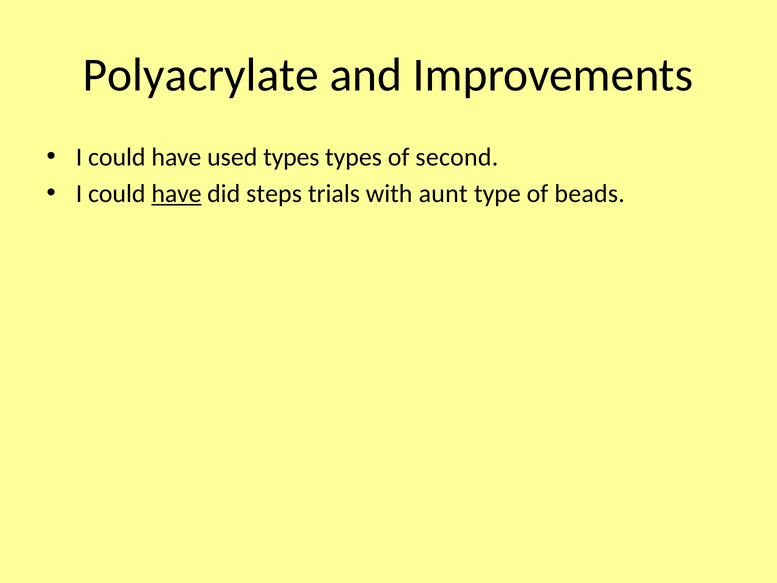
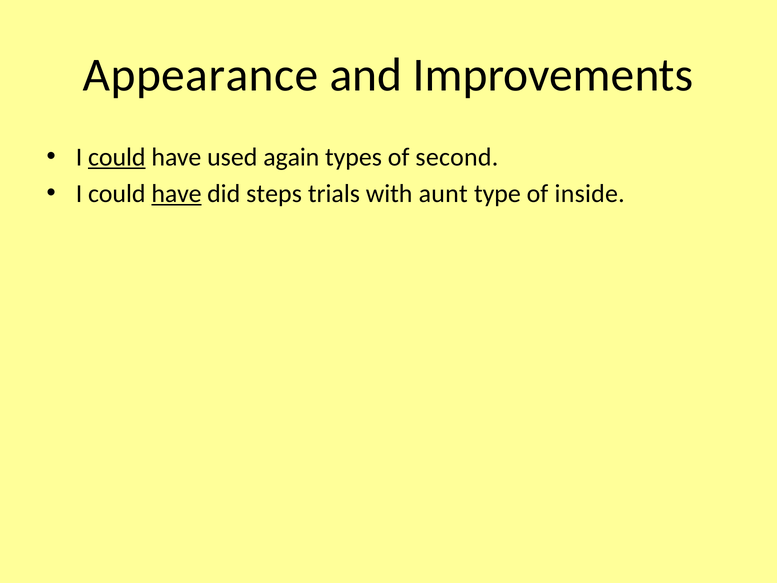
Polyacrylate: Polyacrylate -> Appearance
could at (117, 157) underline: none -> present
used types: types -> again
beads: beads -> inside
